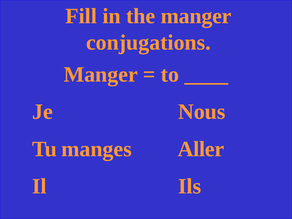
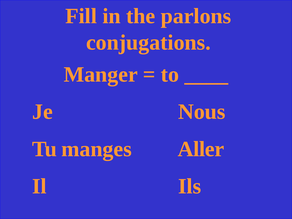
the manger: manger -> parlons
